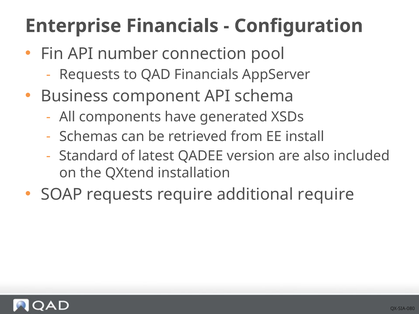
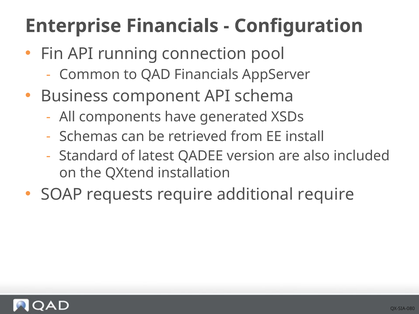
number: number -> running
Requests at (90, 75): Requests -> Common
